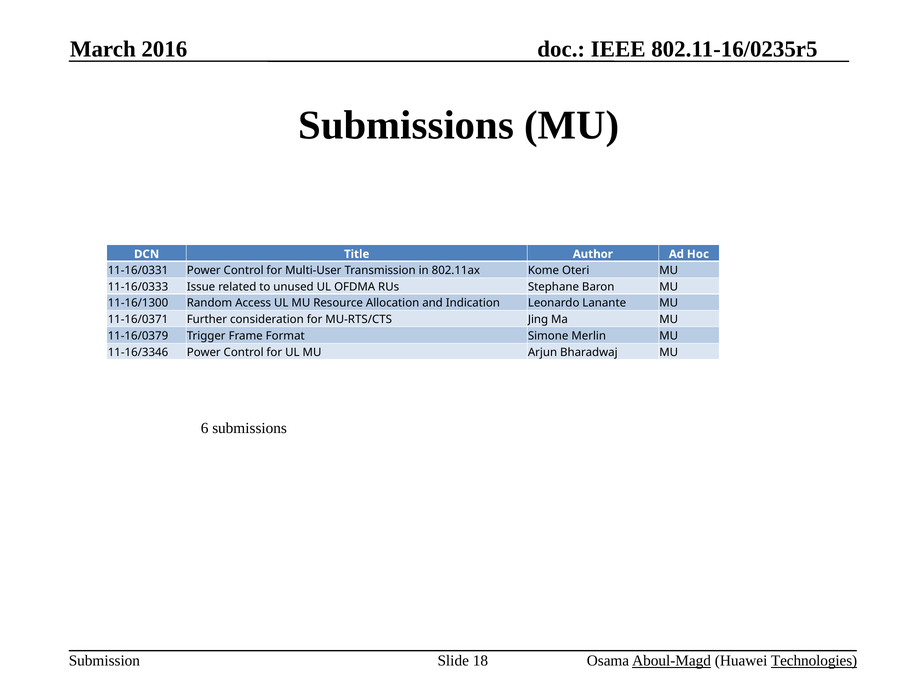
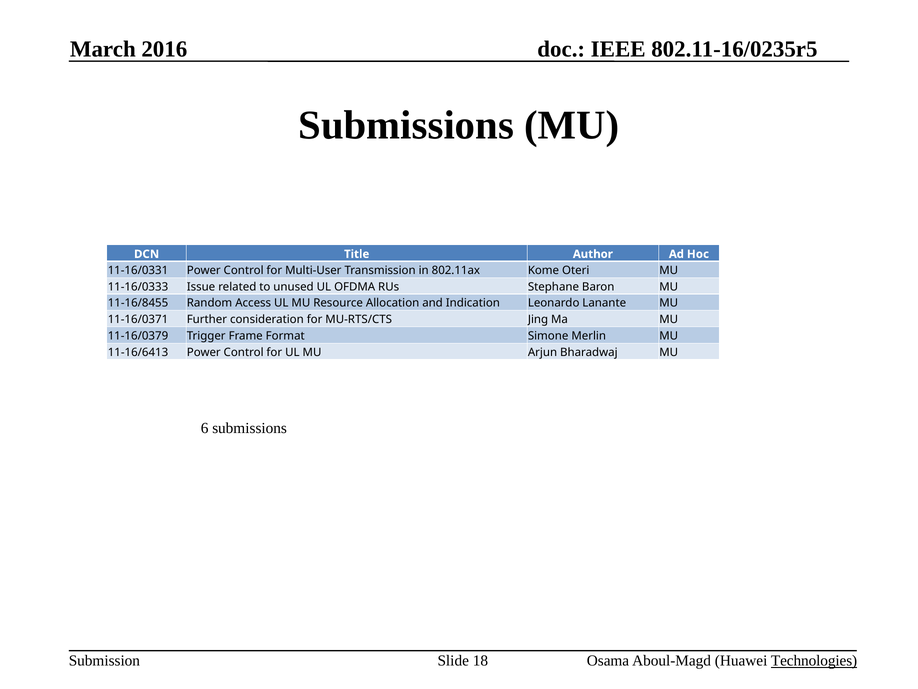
11-16/1300: 11-16/1300 -> 11-16/8455
11-16/3346: 11-16/3346 -> 11-16/6413
Aboul-Magd underline: present -> none
